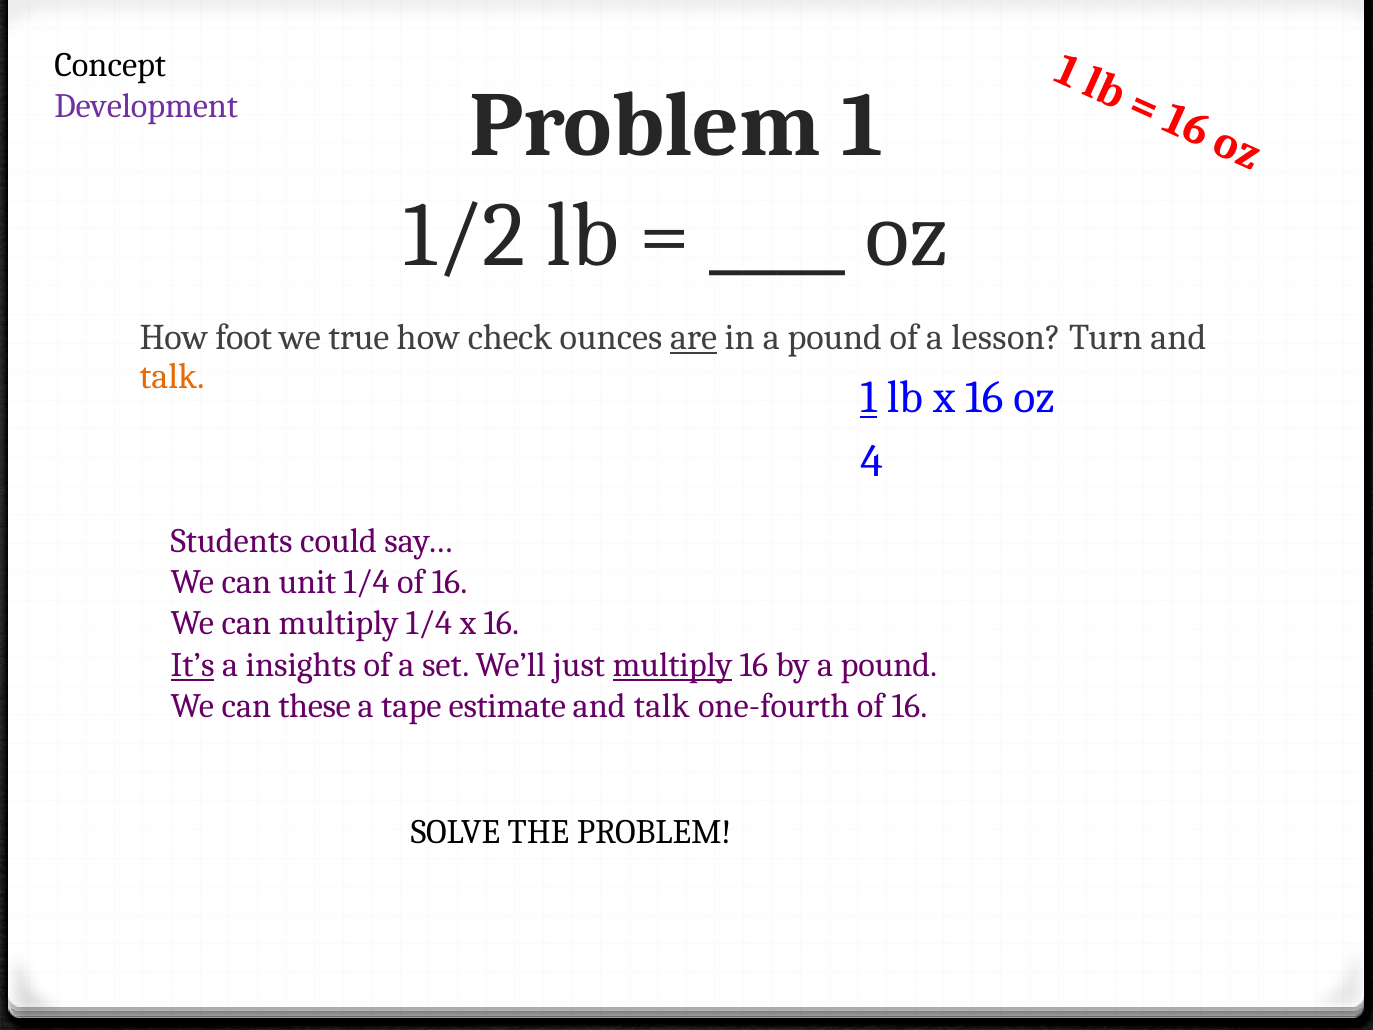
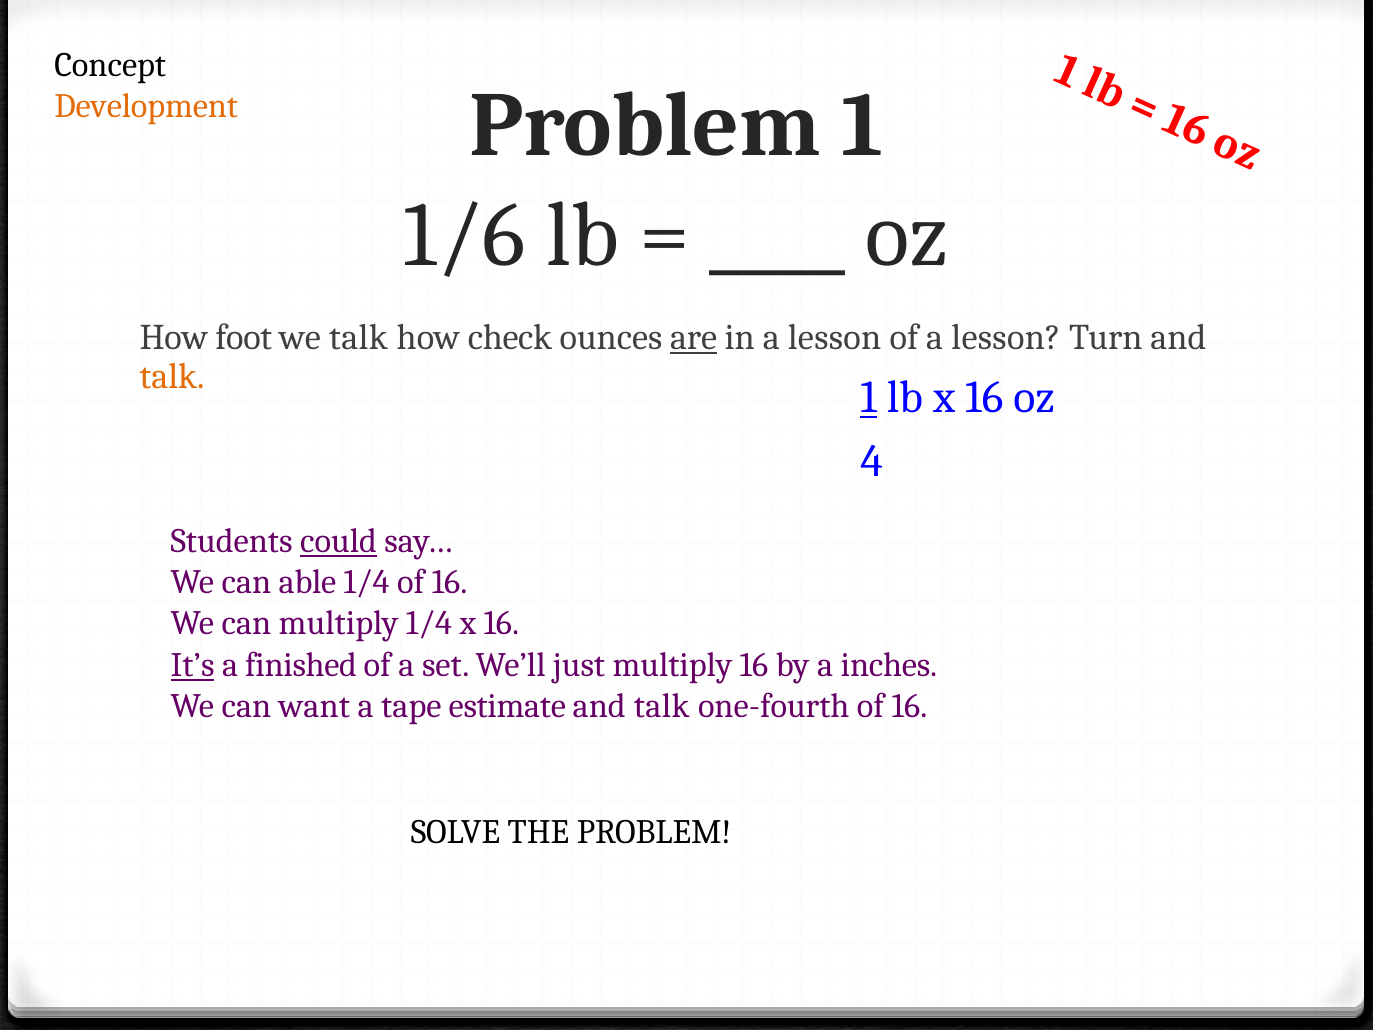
Development colour: purple -> orange
1/2: 1/2 -> 1/6
we true: true -> talk
in a pound: pound -> lesson
could underline: none -> present
unit: unit -> able
insights: insights -> finished
multiply at (672, 665) underline: present -> none
by a pound: pound -> inches
these: these -> want
